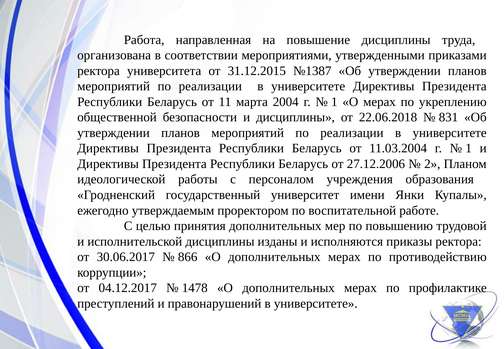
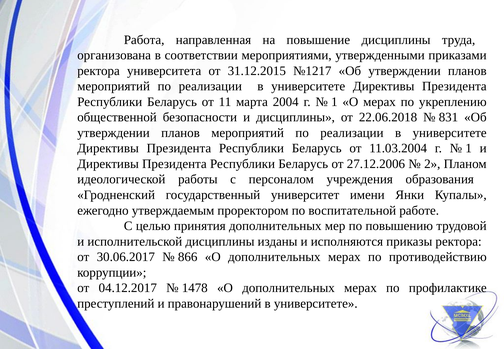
№1387: №1387 -> №1217
